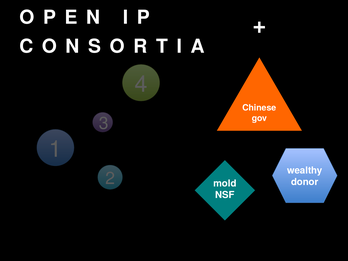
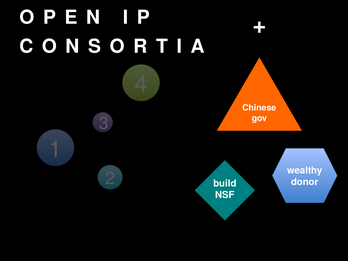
mold: mold -> build
